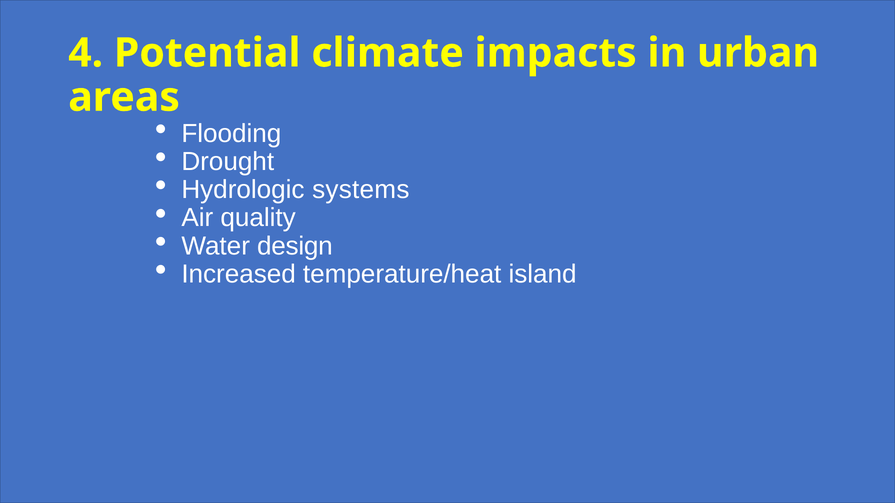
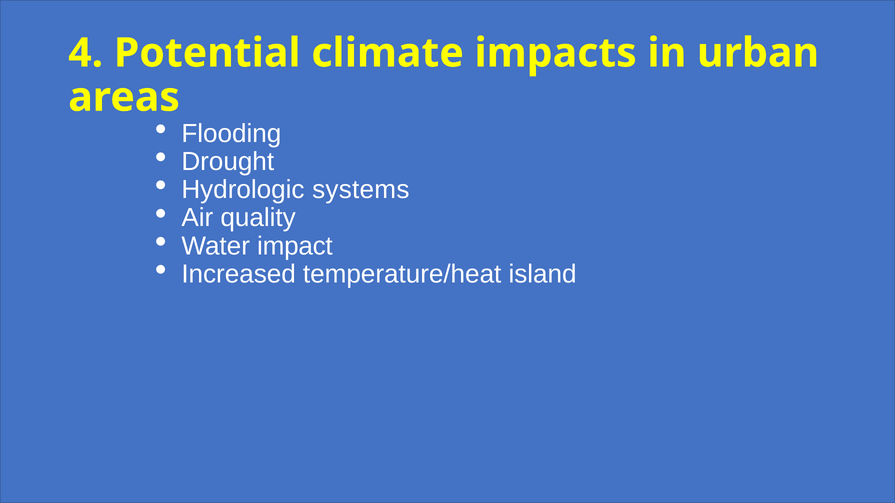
design: design -> impact
